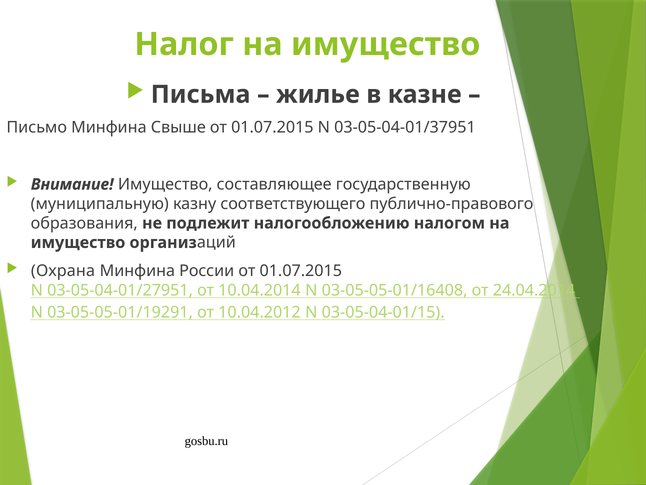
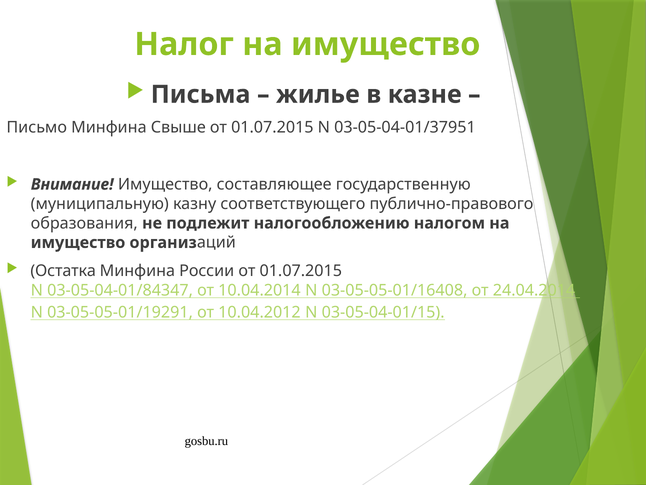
Охрана: Охрана -> Остатка
03-05-04-01/27951: 03-05-04-01/27951 -> 03-05-04-01/84347
